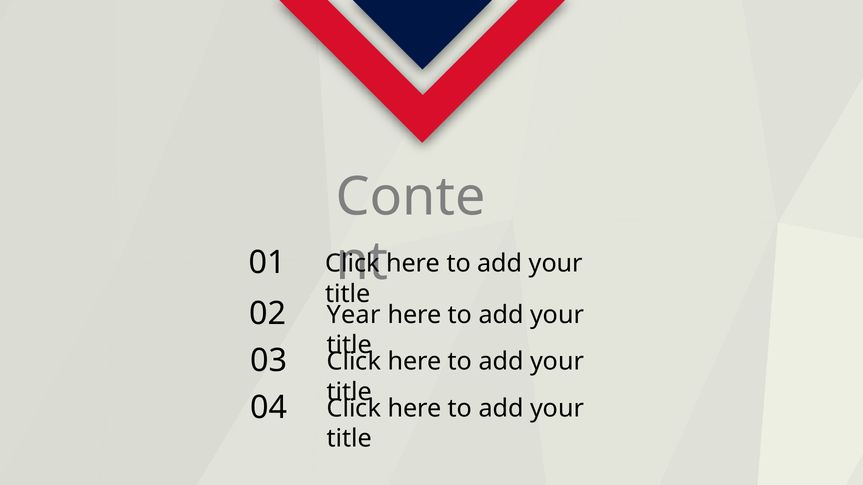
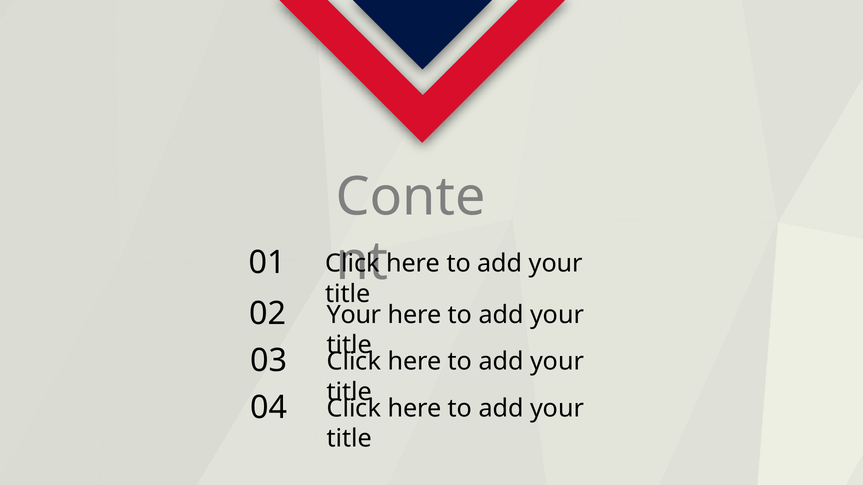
02 Year: Year -> Your
